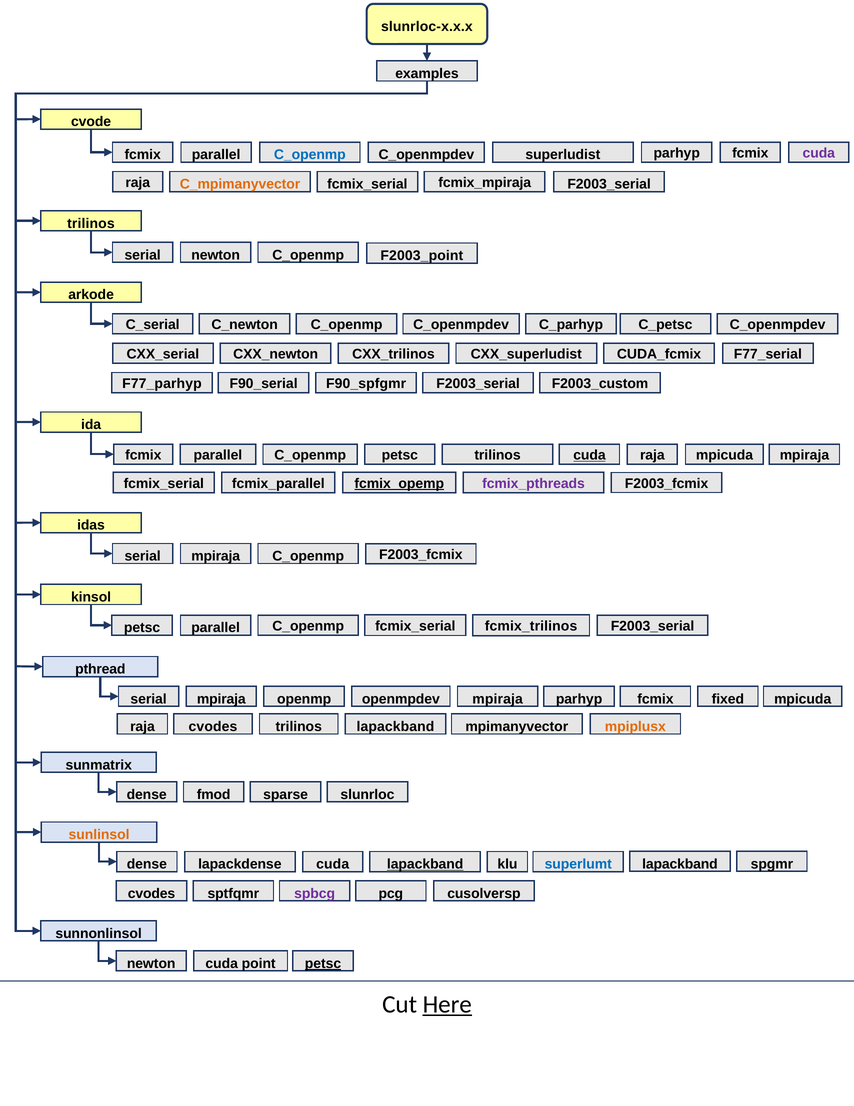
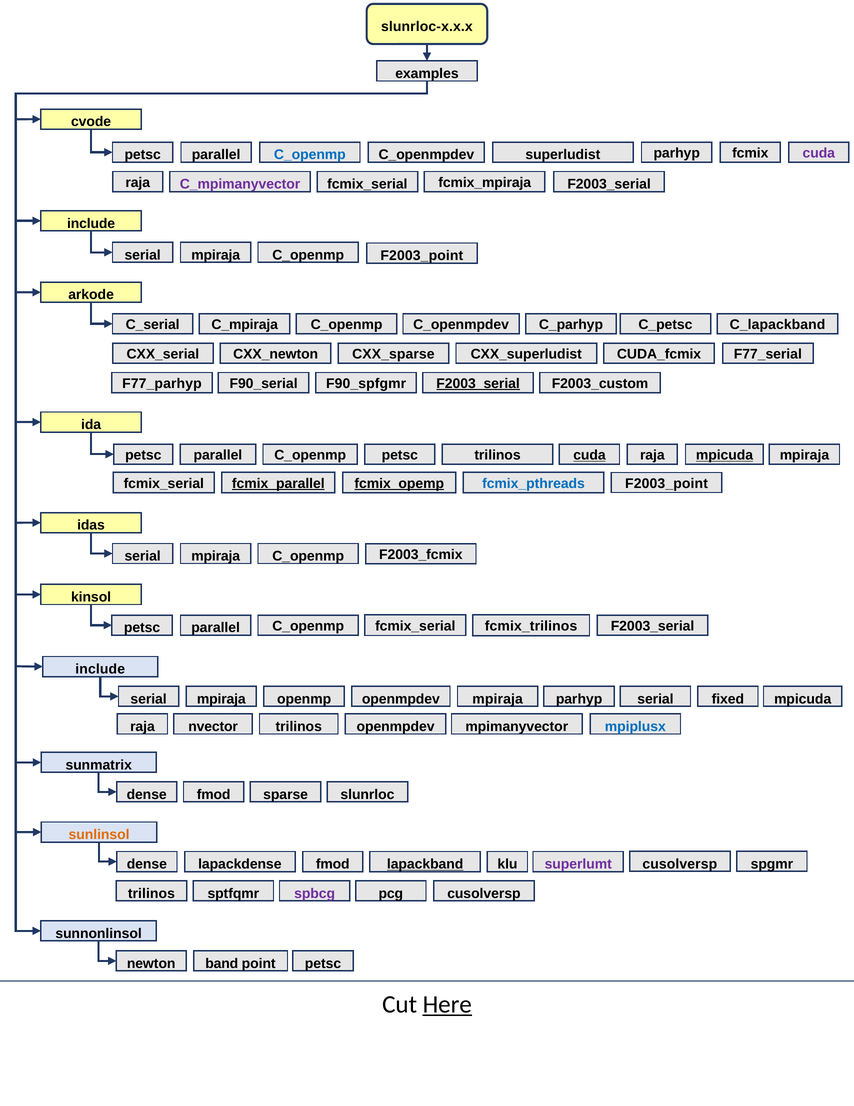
fcmix at (143, 155): fcmix -> petsc
C_mpimanyvector colour: orange -> purple
trilinos at (91, 223): trilinos -> include
newton at (216, 255): newton -> mpiraja
C_newton: C_newton -> C_mpiraja
C_petsc C_openmpdev: C_openmpdev -> C_lapackband
CXX_trilinos: CXX_trilinos -> CXX_sparse
F2003_serial at (478, 383) underline: none -> present
fcmix at (143, 455): fcmix -> petsc
mpicuda at (724, 455) underline: none -> present
F2003_fcmix at (667, 483): F2003_fcmix -> F2003_point
fcmix_parallel underline: none -> present
fcmix_pthreads colour: purple -> blue
pthread at (100, 669): pthread -> include
parhyp fcmix: fcmix -> serial
cvodes at (213, 726): cvodes -> nvector
trilinos lapackband: lapackband -> openmpdev
mpiplusx colour: orange -> blue
lapackband at (680, 863): lapackband -> cusolversp
cuda at (333, 864): cuda -> fmod
superlumt colour: blue -> purple
cvodes at (152, 893): cvodes -> trilinos
newton cuda: cuda -> band
petsc at (323, 963) underline: present -> none
